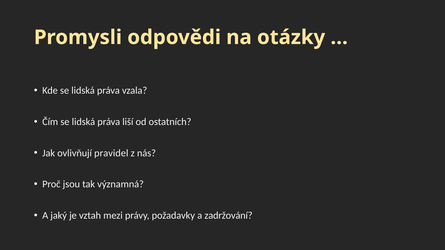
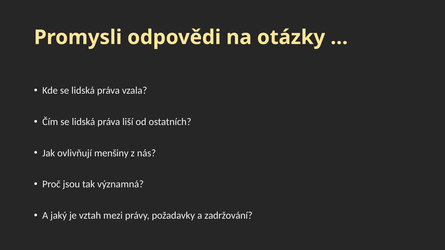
pravidel: pravidel -> menšiny
